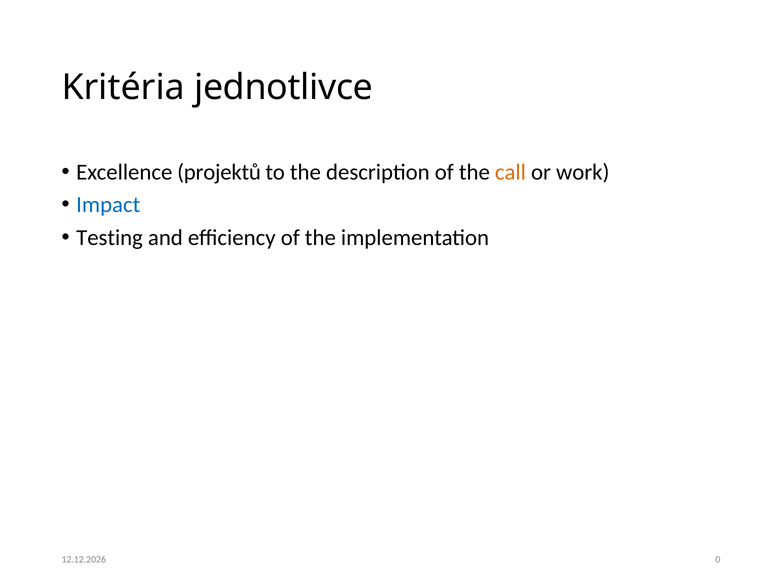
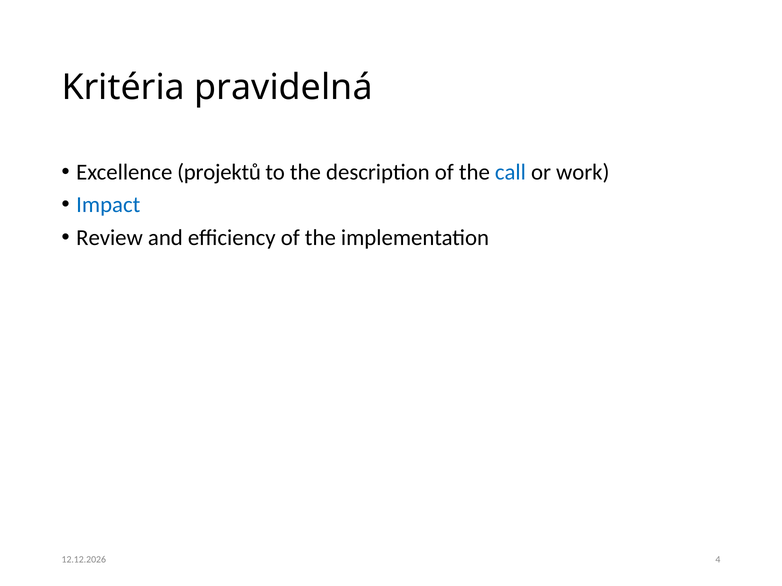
jednotlivce: jednotlivce -> pravidelná
call colour: orange -> blue
Testing: Testing -> Review
0: 0 -> 4
